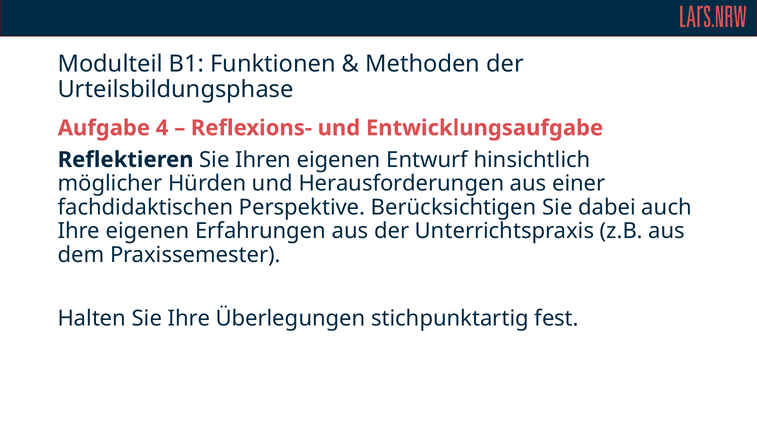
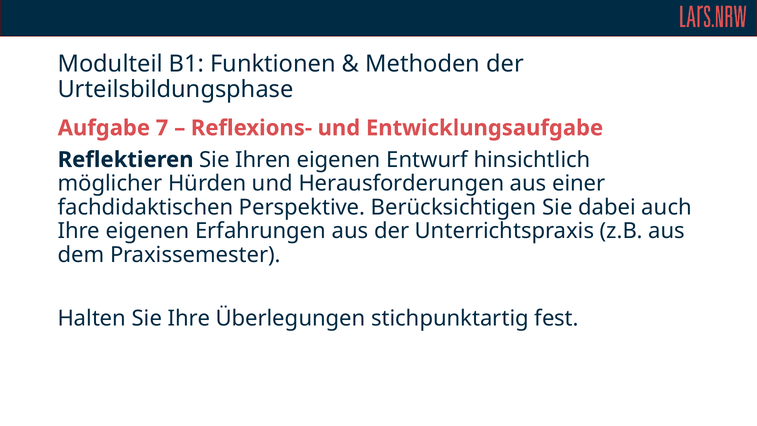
4: 4 -> 7
